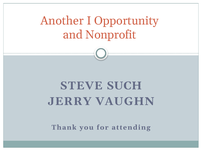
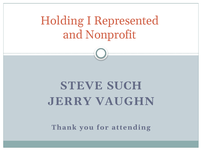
Another: Another -> Holding
Opportunity: Opportunity -> Represented
